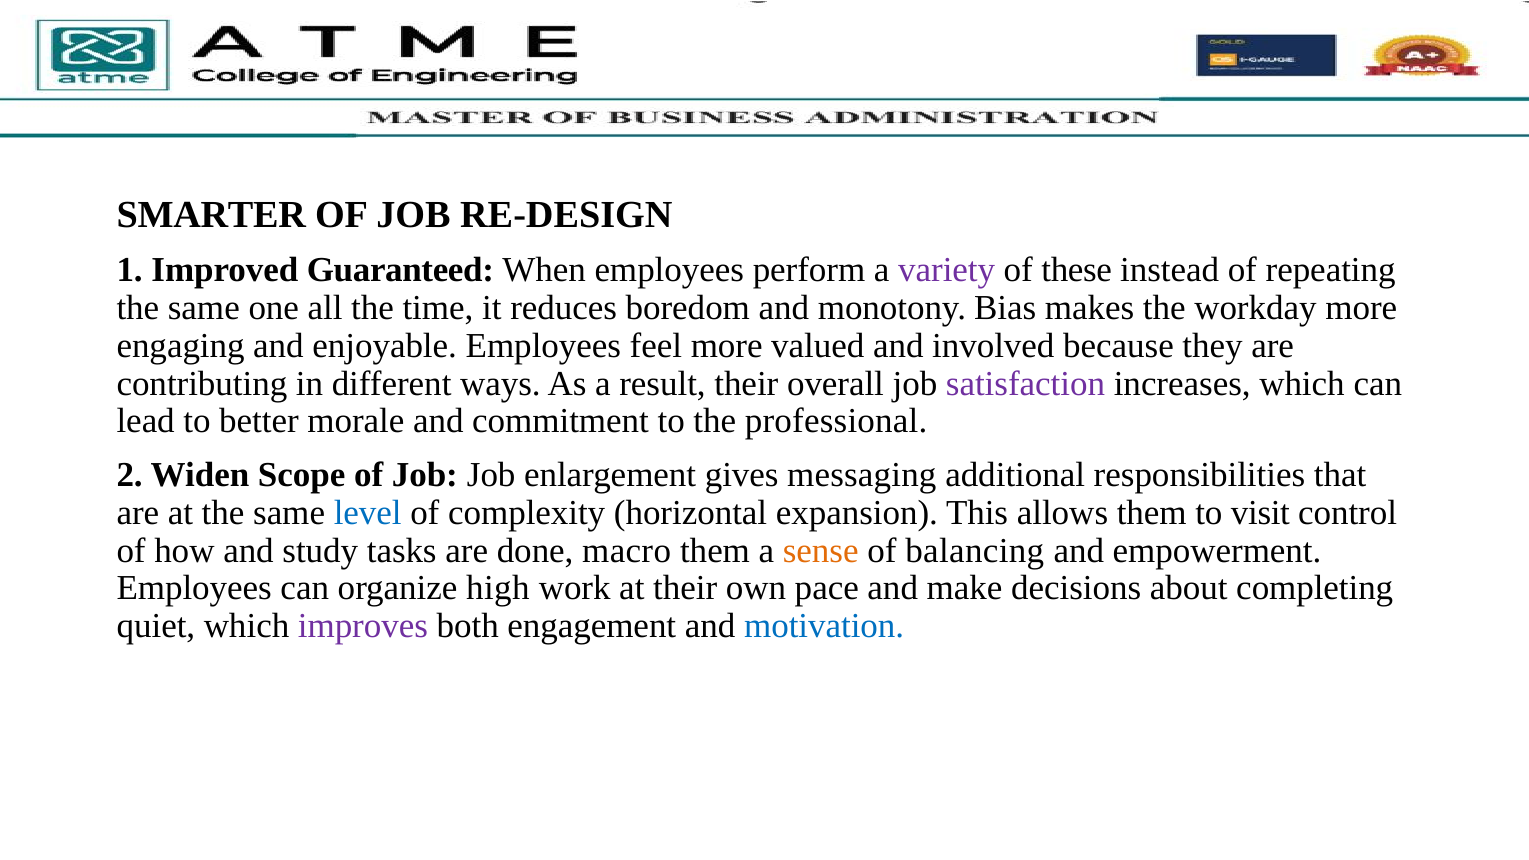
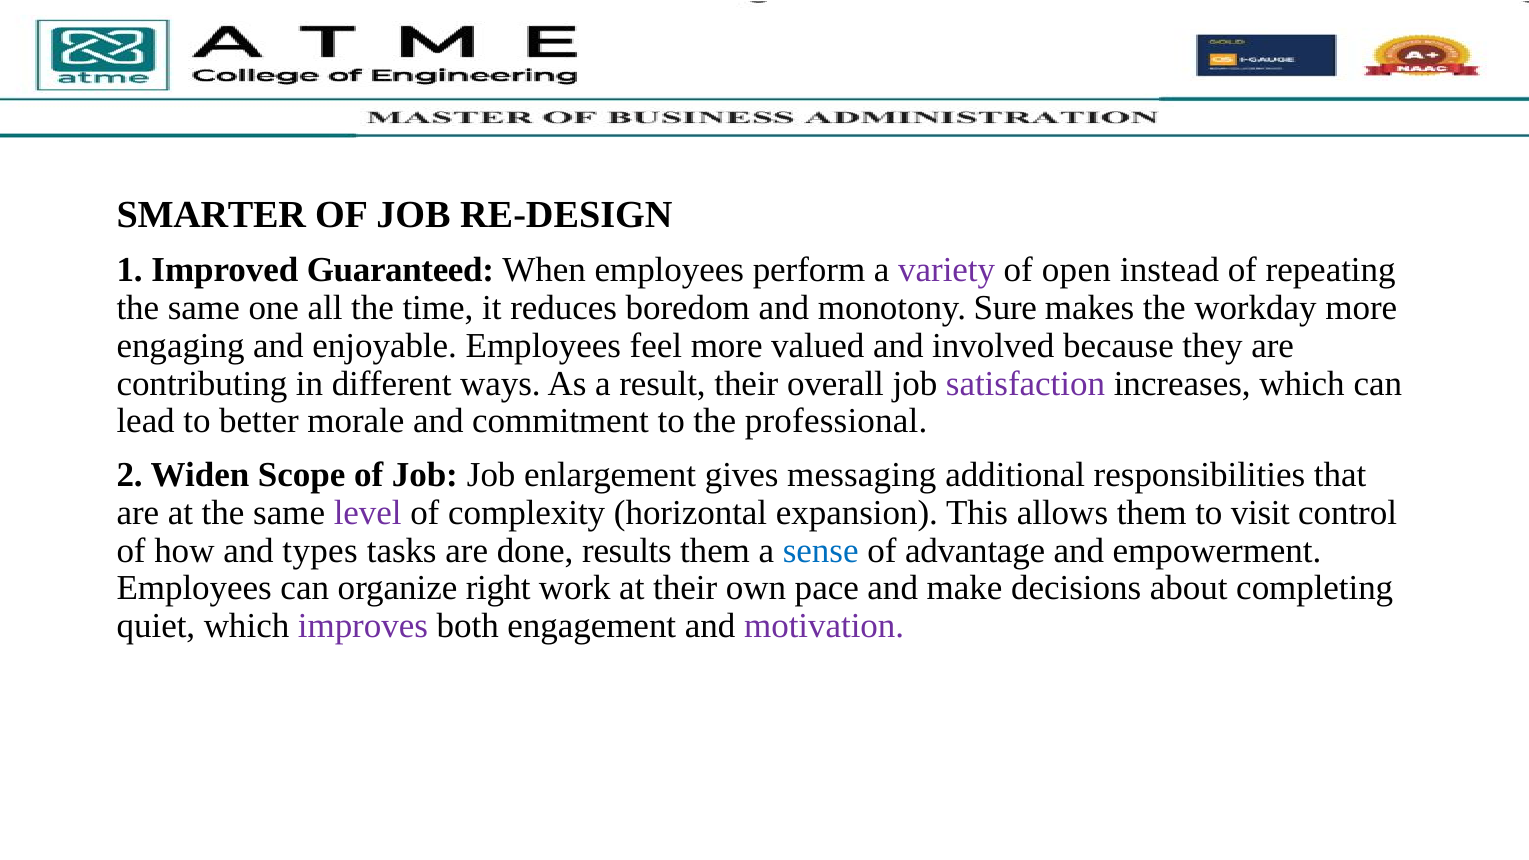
these: these -> open
Bias: Bias -> Sure
level colour: blue -> purple
study: study -> types
macro: macro -> results
sense colour: orange -> blue
balancing: balancing -> advantage
high: high -> right
motivation colour: blue -> purple
